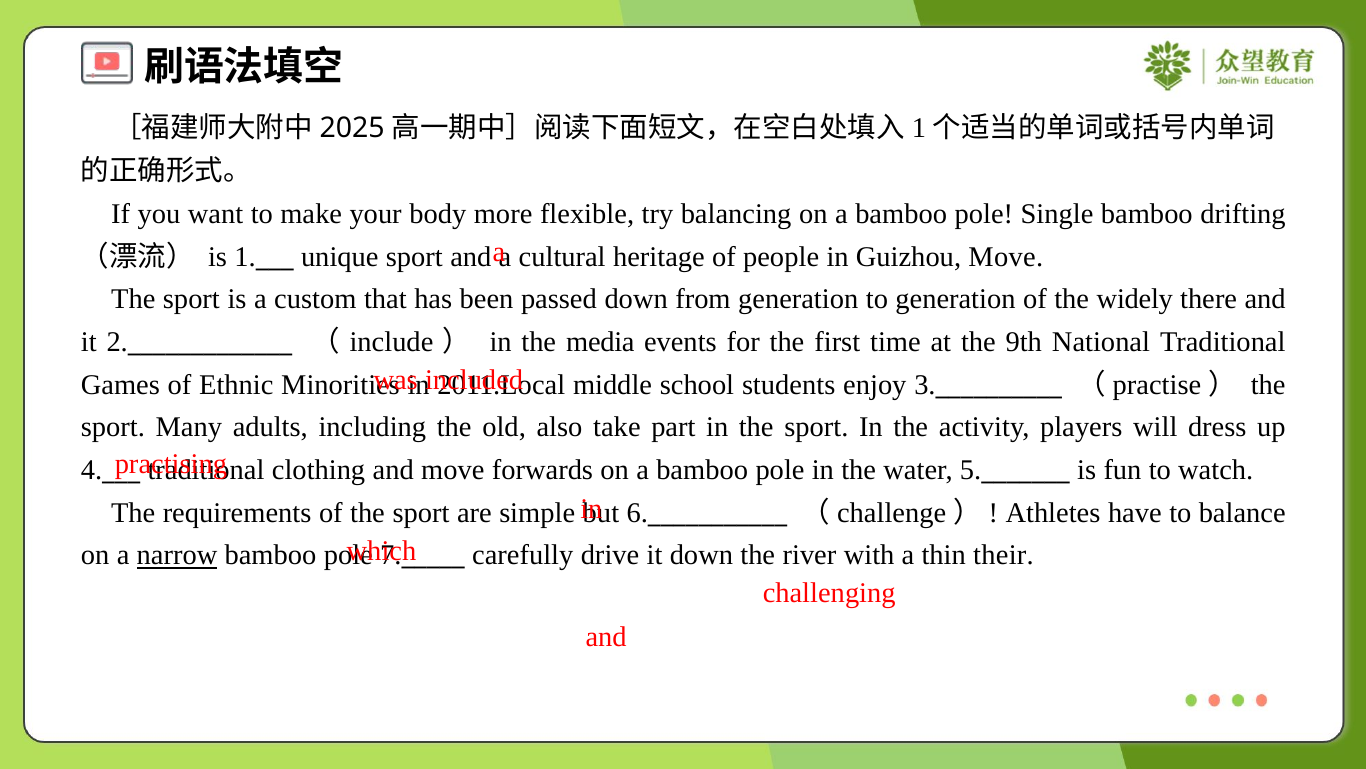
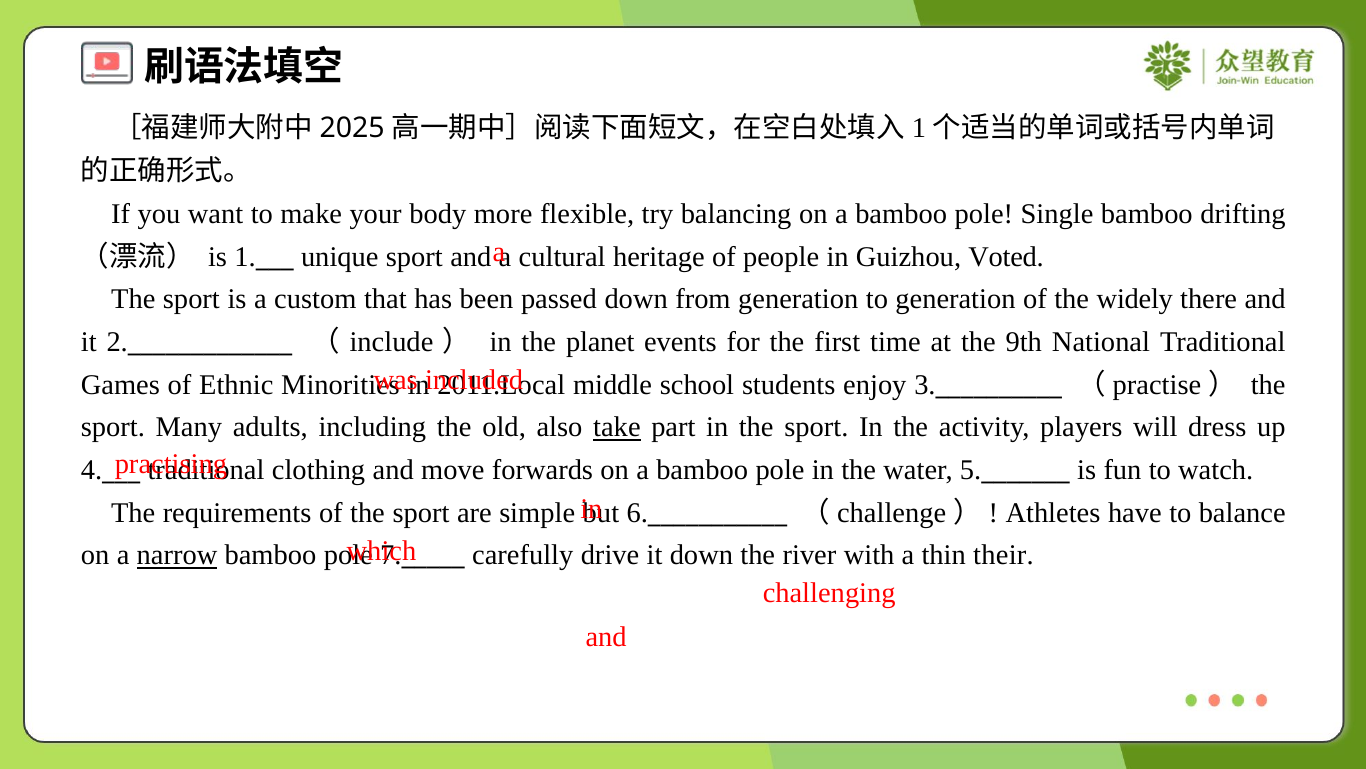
Guizhou Move: Move -> Voted
media: media -> planet
take underline: none -> present
